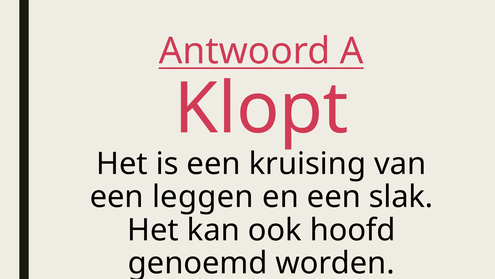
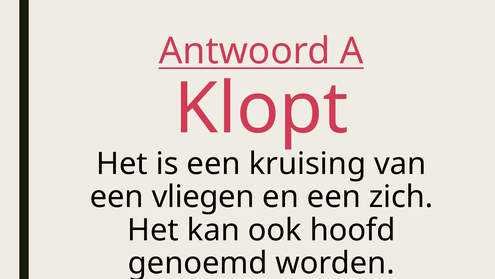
leggen: leggen -> vliegen
slak: slak -> zich
